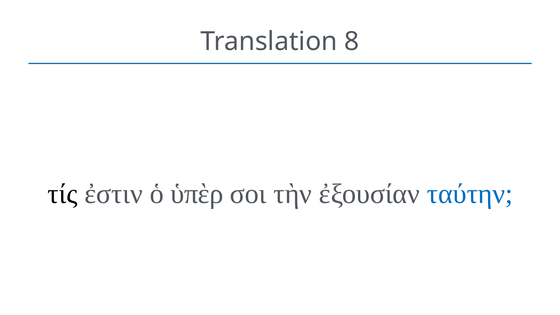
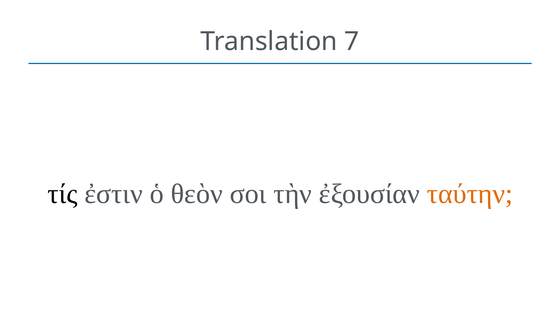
8: 8 -> 7
ὑπὲρ: ὑπὲρ -> θεὸν
ταύτην colour: blue -> orange
